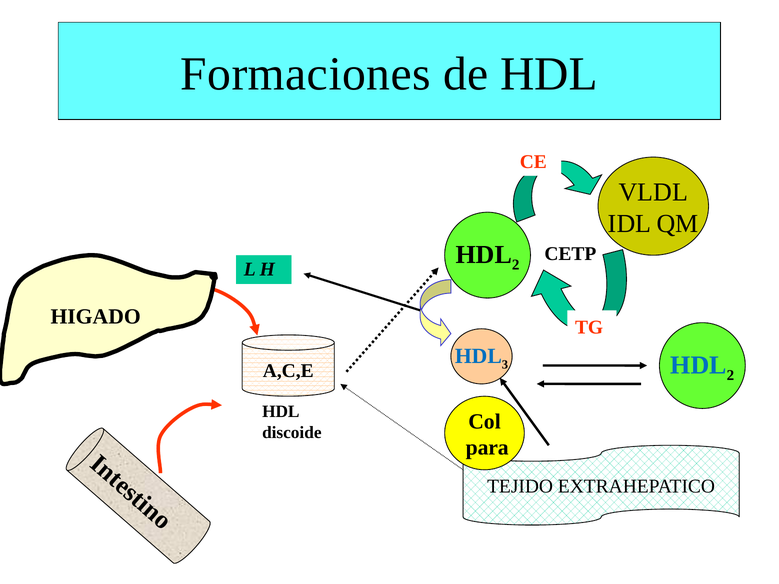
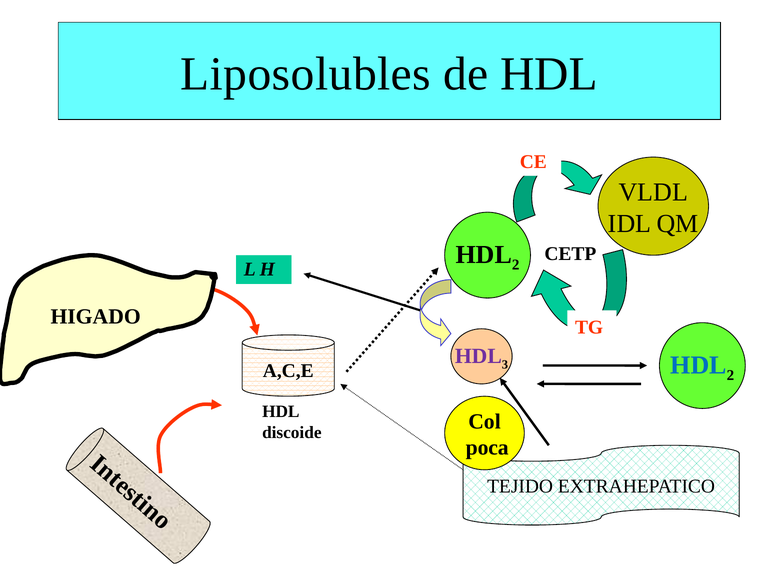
Formaciones: Formaciones -> Liposolubles
HDL at (478, 356) colour: blue -> purple
para: para -> poca
